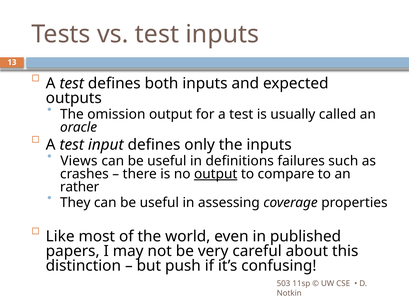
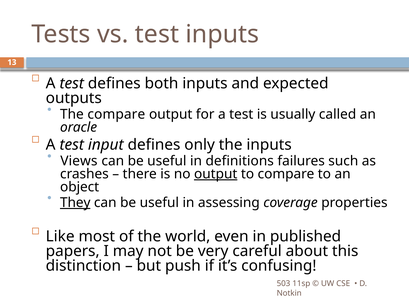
The omission: omission -> compare
rather: rather -> object
They underline: none -> present
